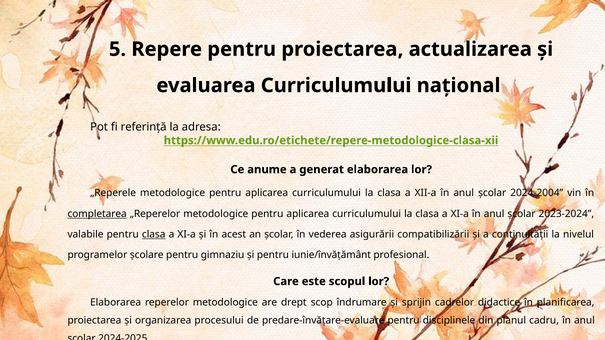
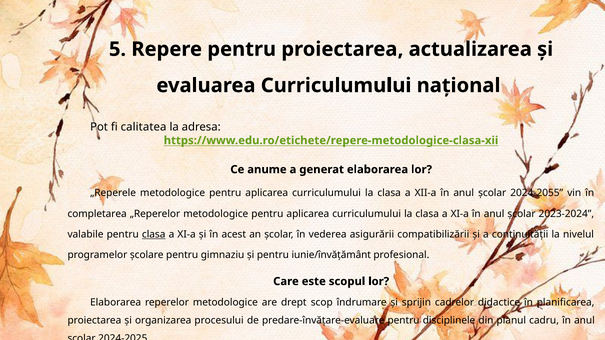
referință: referință -> calitatea
2024-2004: 2024-2004 -> 2024-2055
completarea underline: present -> none
